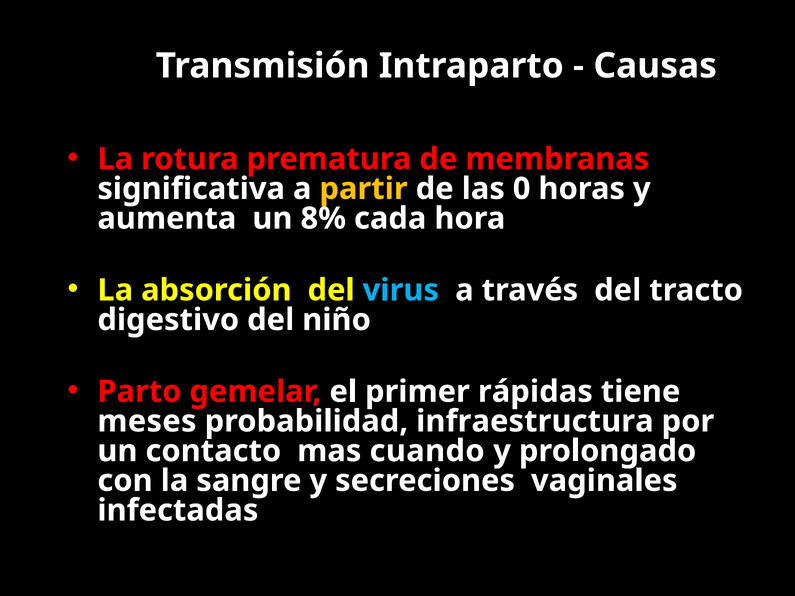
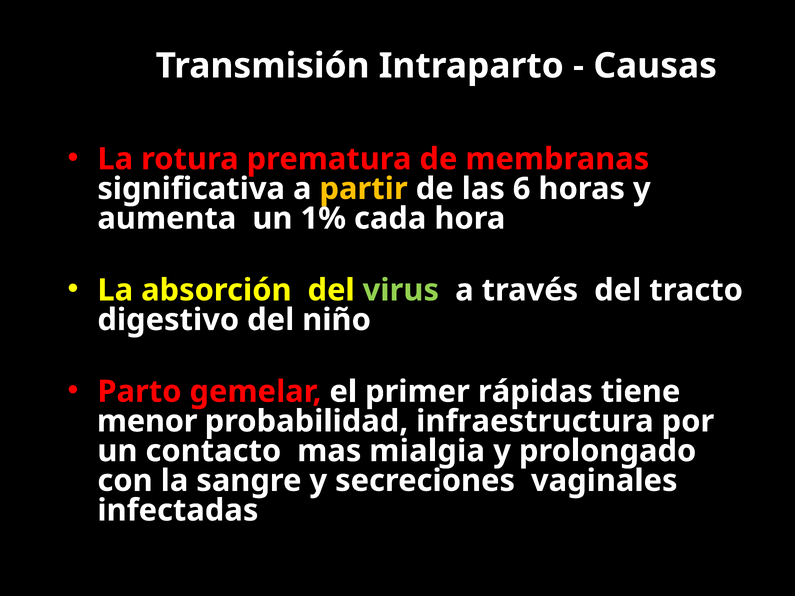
0: 0 -> 6
8%: 8% -> 1%
virus colour: light blue -> light green
meses: meses -> menor
cuando: cuando -> mialgia
